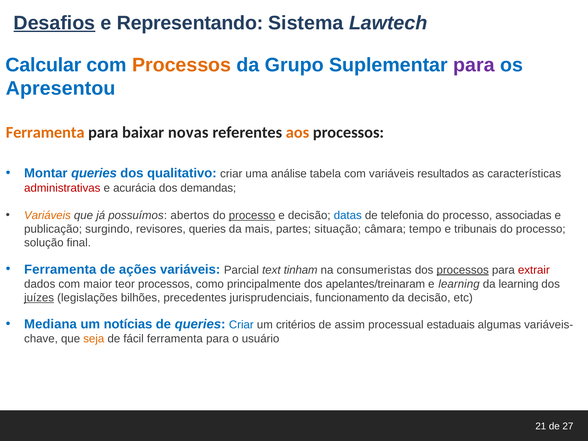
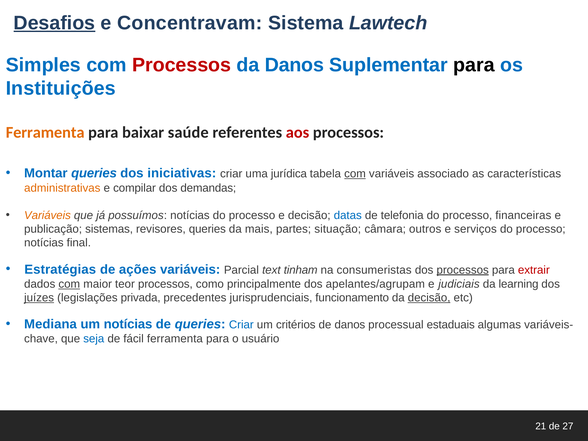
Representando: Representando -> Concentravam
Calcular: Calcular -> Simples
Processos at (182, 65) colour: orange -> red
da Grupo: Grupo -> Danos
para at (474, 65) colour: purple -> black
Apresentou: Apresentou -> Instituições
novas: novas -> saúde
aos colour: orange -> red
qualitativo: qualitativo -> iniciativas
análise: análise -> jurídica
com at (355, 174) underline: none -> present
resultados: resultados -> associado
administrativas colour: red -> orange
acurácia: acurácia -> compilar
possuímos abertos: abertos -> notícias
processo at (252, 215) underline: present -> none
associadas: associadas -> financeiras
surgindo: surgindo -> sistemas
tempo: tempo -> outros
tribunais: tribunais -> serviços
solução at (44, 243): solução -> notícias
Ferramenta at (60, 269): Ferramenta -> Estratégias
com at (69, 284) underline: none -> present
apelantes/treinaram: apelantes/treinaram -> apelantes/agrupam
e learning: learning -> judiciais
bilhões: bilhões -> privada
decisão at (429, 298) underline: none -> present
de assim: assim -> danos
seja colour: orange -> blue
